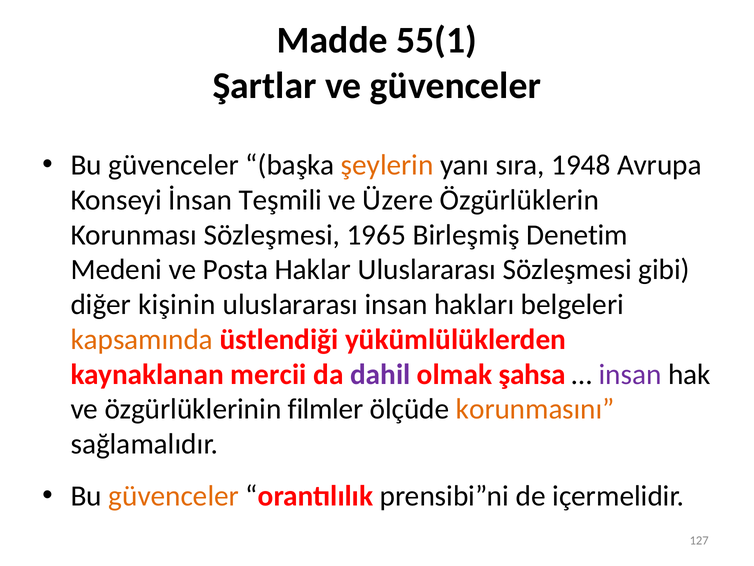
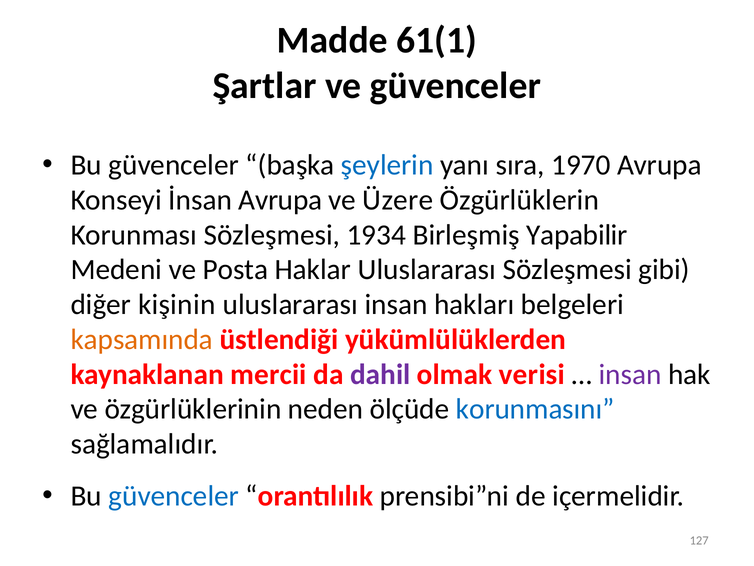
55(1: 55(1 -> 61(1
şeylerin colour: orange -> blue
1948: 1948 -> 1970
İnsan Teşmili: Teşmili -> Avrupa
1965: 1965 -> 1934
Denetim: Denetim -> Yapabilir
şahsa: şahsa -> verisi
filmler: filmler -> neden
korunmasını colour: orange -> blue
güvenceler at (174, 496) colour: orange -> blue
